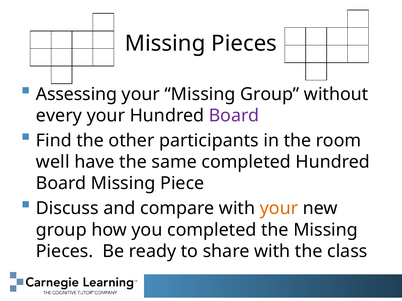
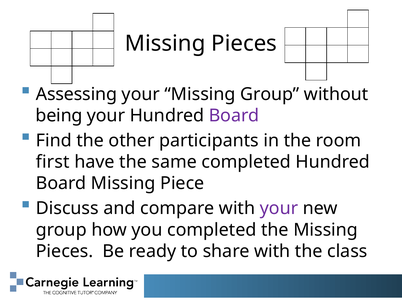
every: every -> being
well: well -> first
your at (279, 209) colour: orange -> purple
